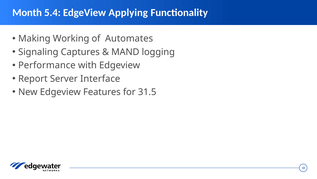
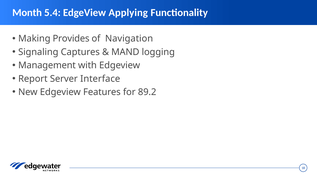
Working: Working -> Provides
Automates: Automates -> Navigation
Performance: Performance -> Management
31.5: 31.5 -> 89.2
